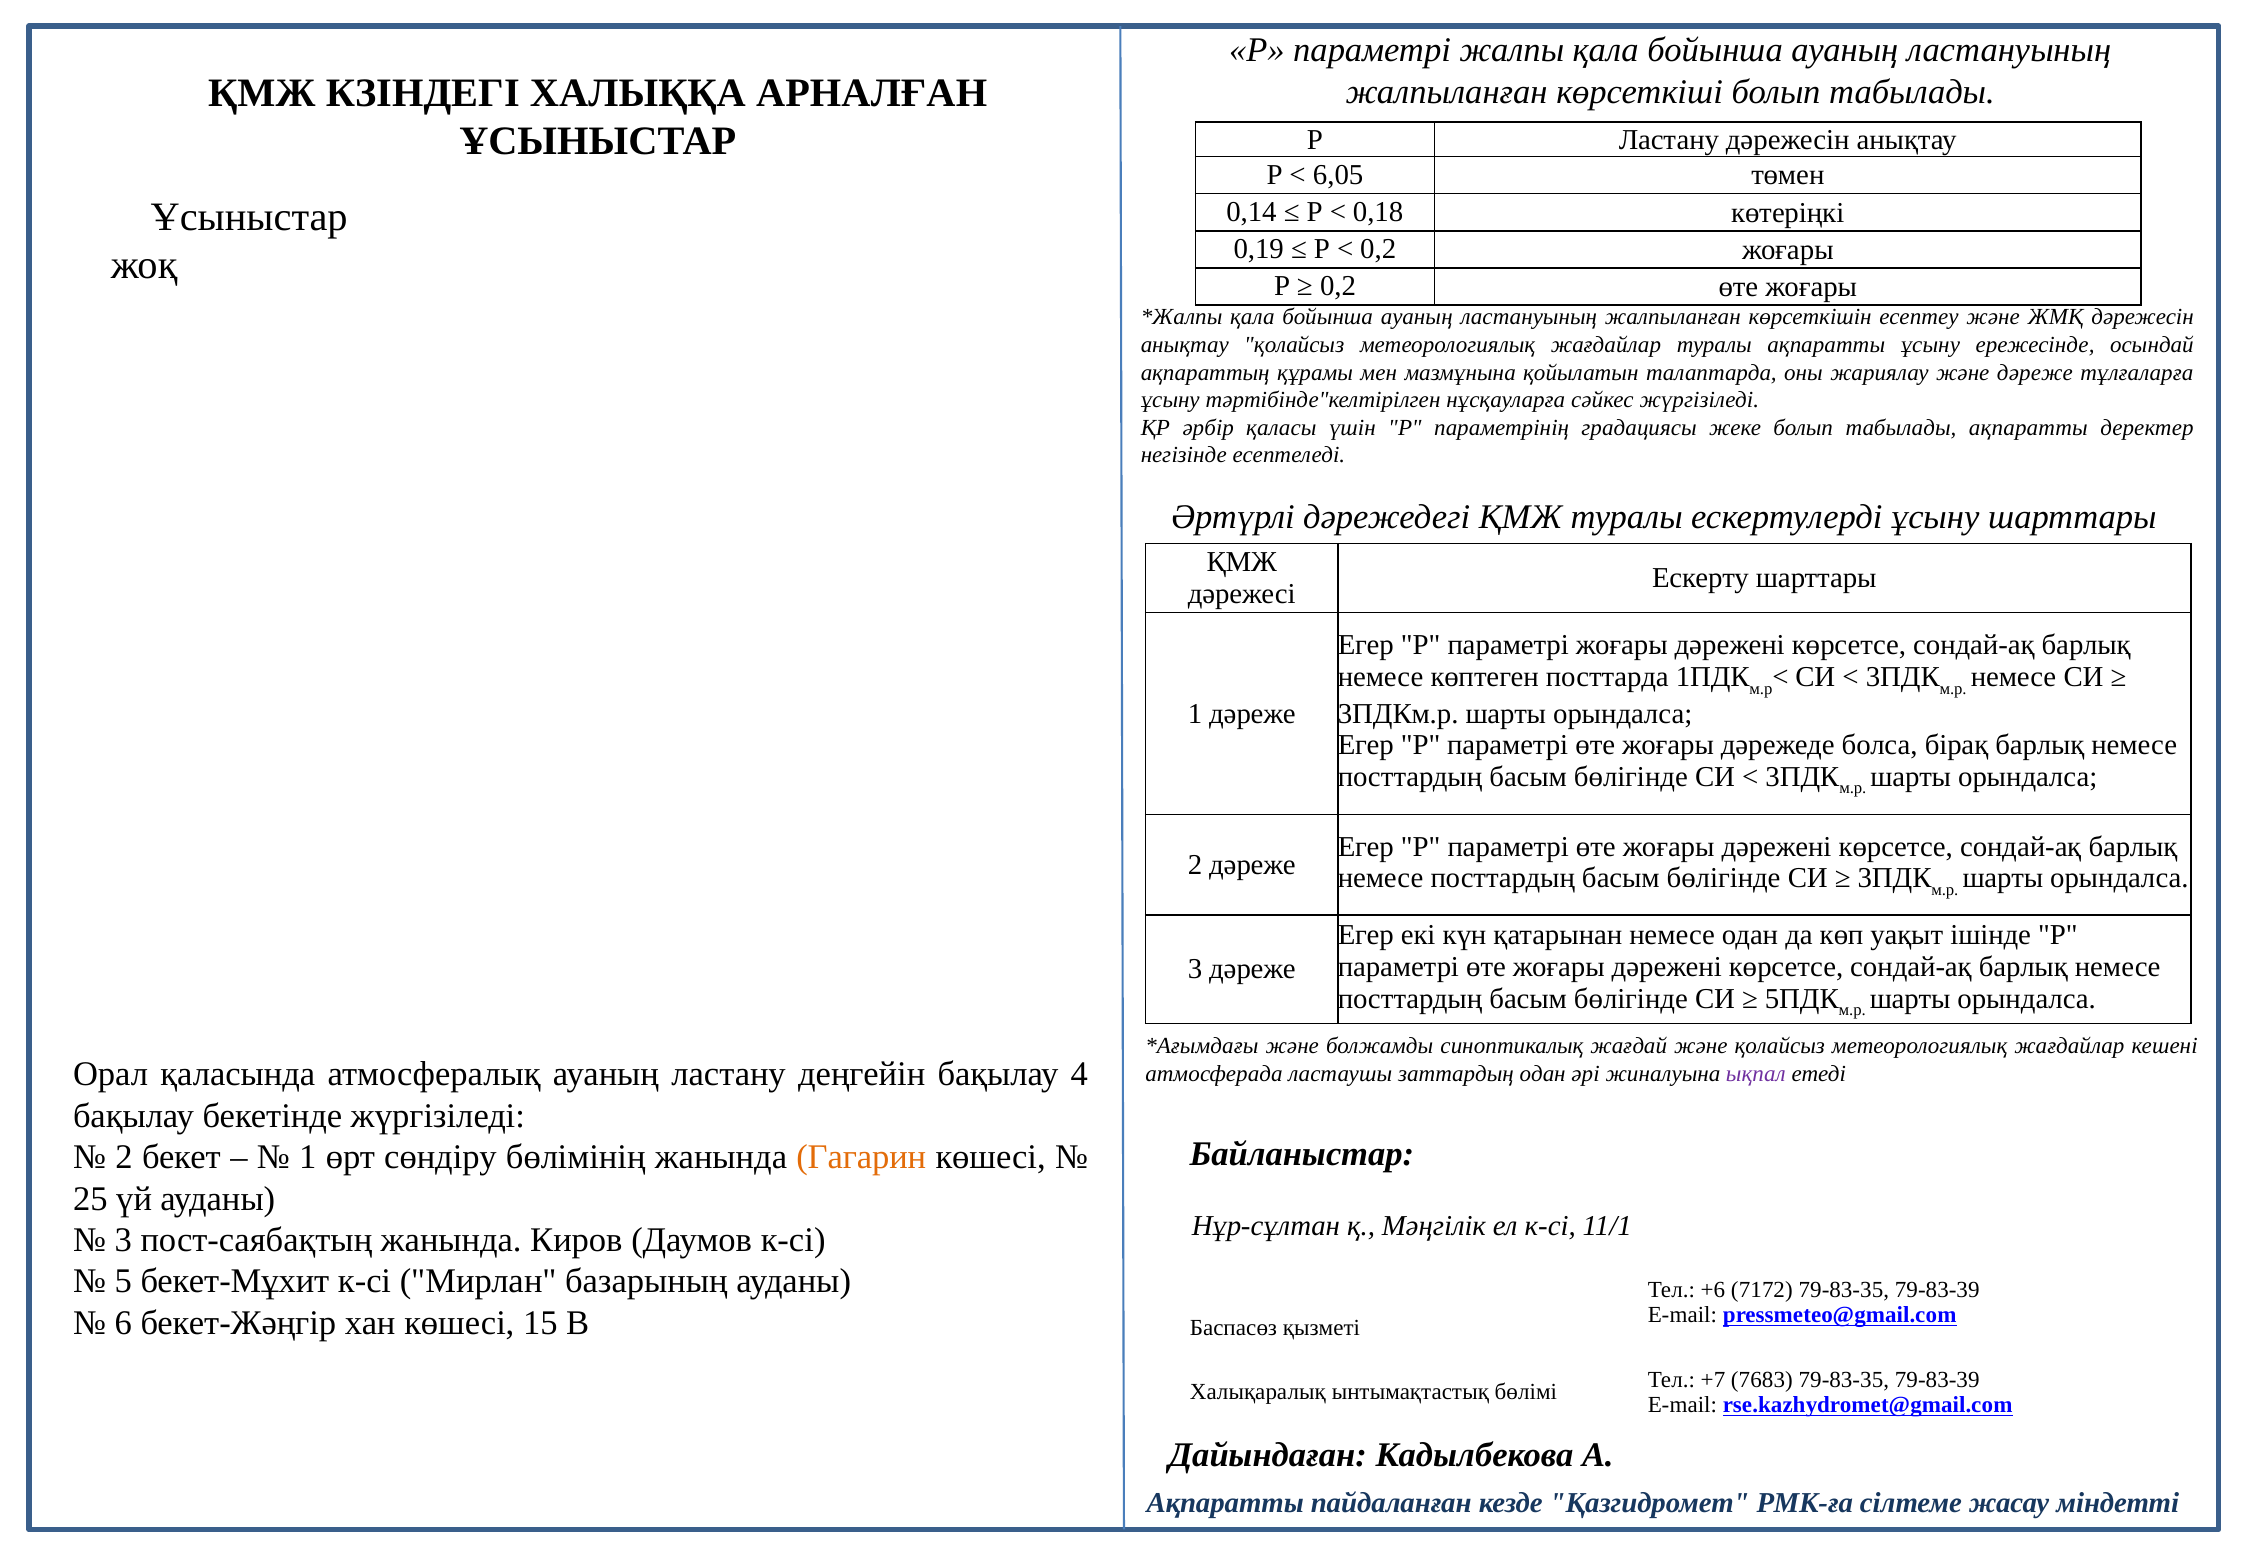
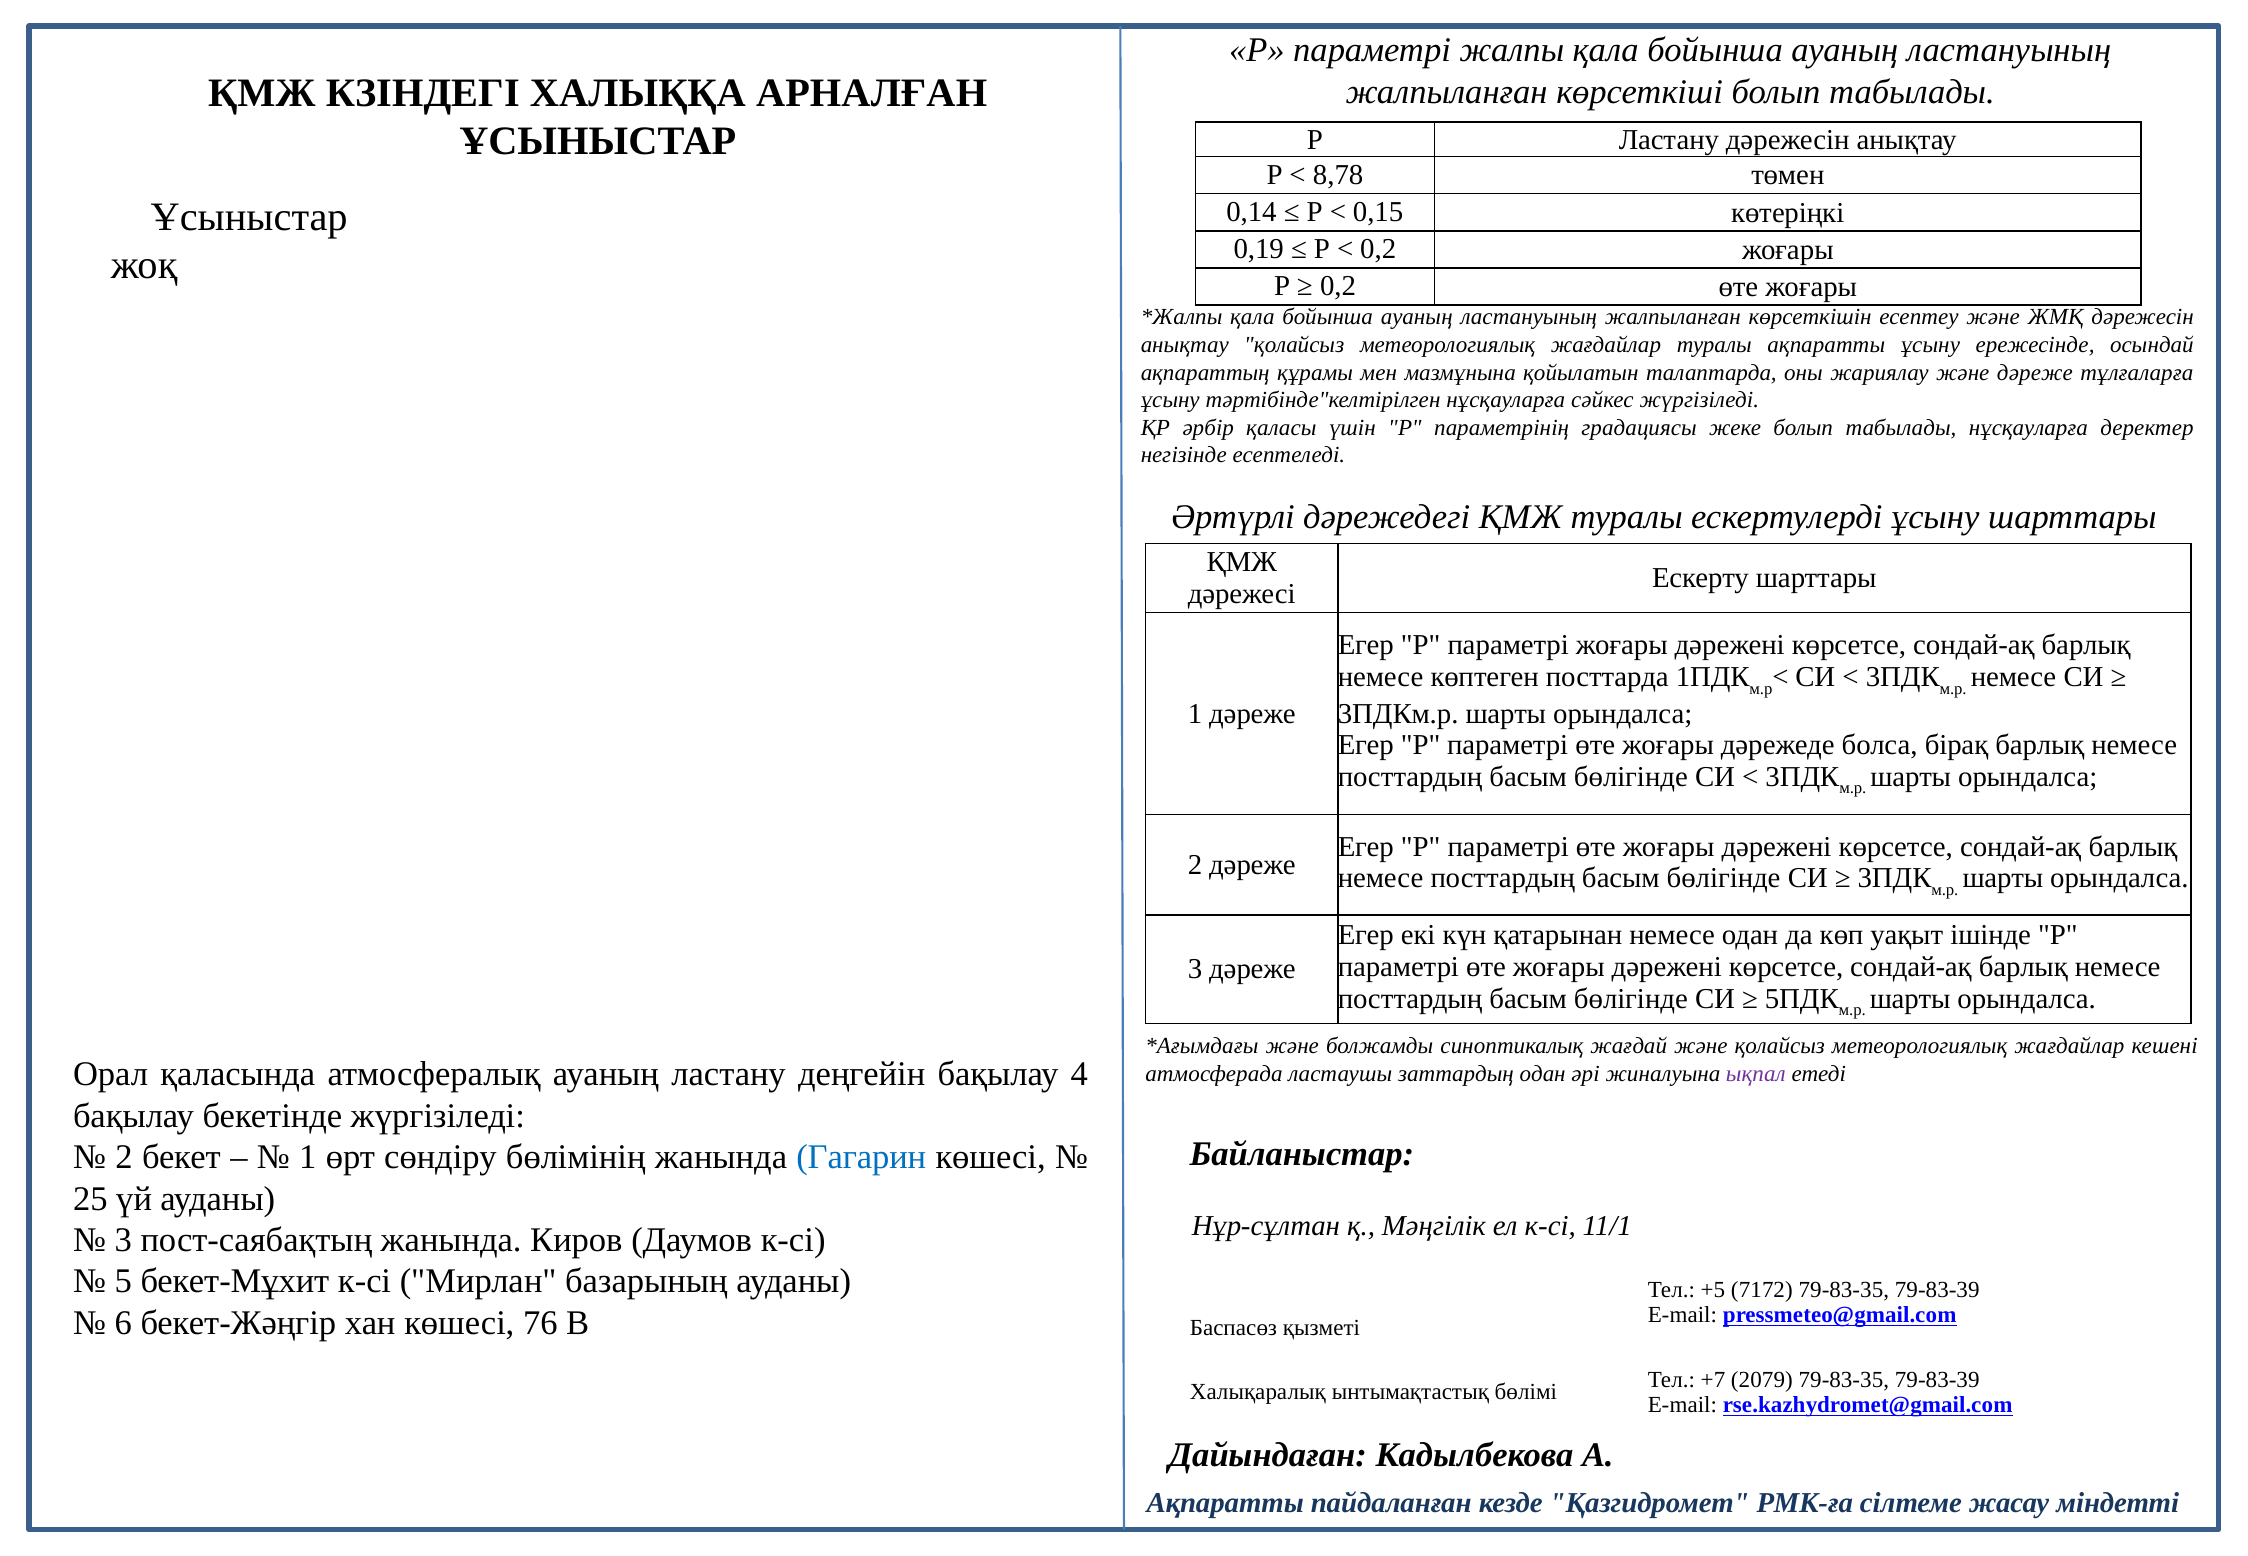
6,05: 6,05 -> 8,78
0,18: 0,18 -> 0,15
табылады ақпаратты: ақпаратты -> нұсқауларға
Гагарин colour: orange -> blue
+6: +6 -> +5
15: 15 -> 76
7683: 7683 -> 2079
